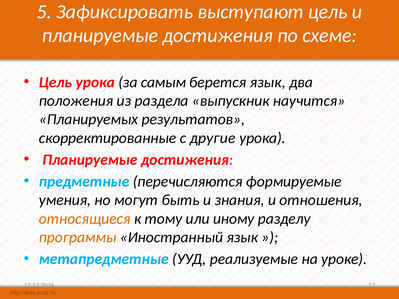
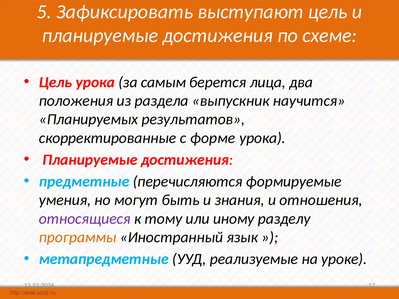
берется язык: язык -> лица
другие: другие -> форме
относящиеся colour: orange -> purple
